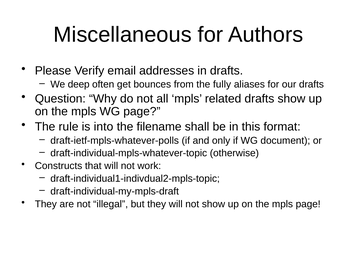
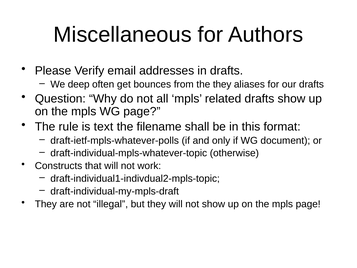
the fully: fully -> they
into: into -> text
